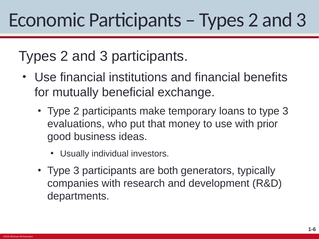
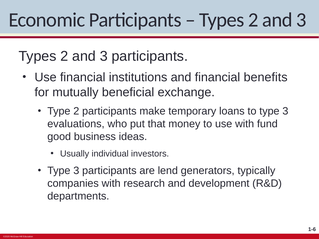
prior: prior -> fund
both: both -> lend
